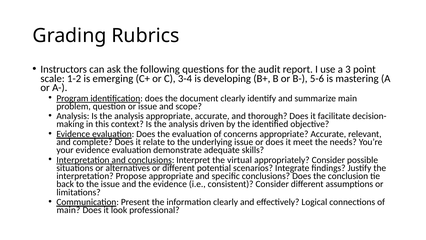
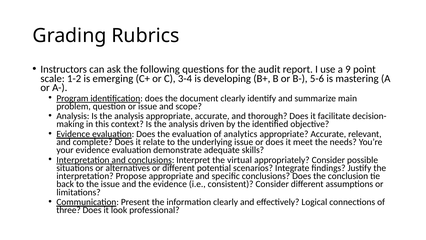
3: 3 -> 9
concerns: concerns -> analytics
main at (68, 210): main -> three
